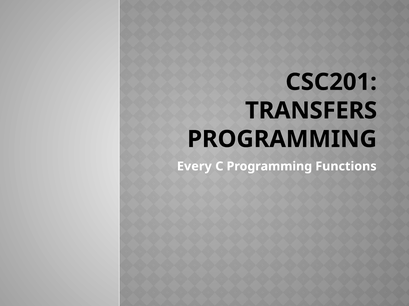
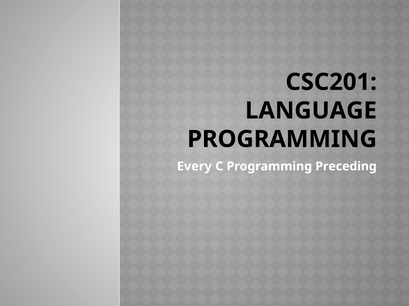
TRANSFERS: TRANSFERS -> LANGUAGE
Functions: Functions -> Preceding
